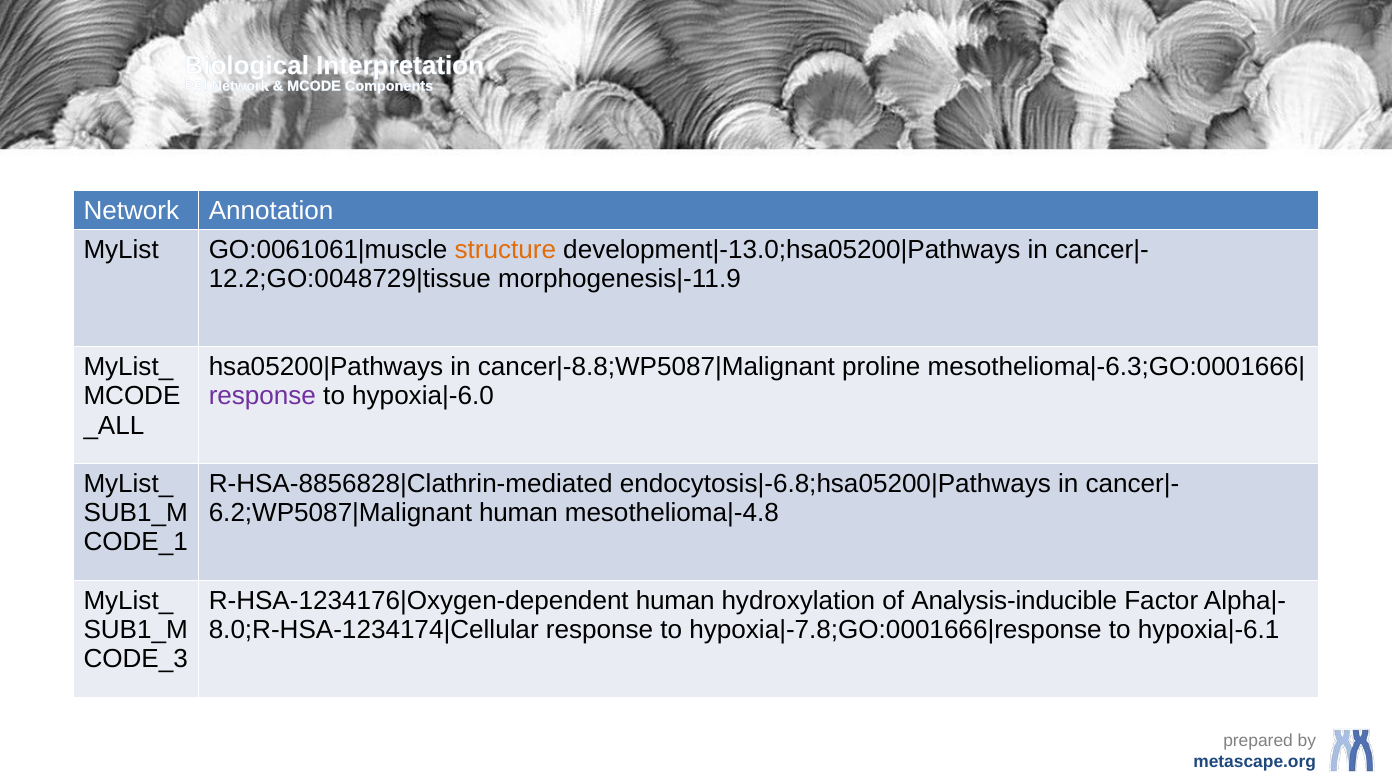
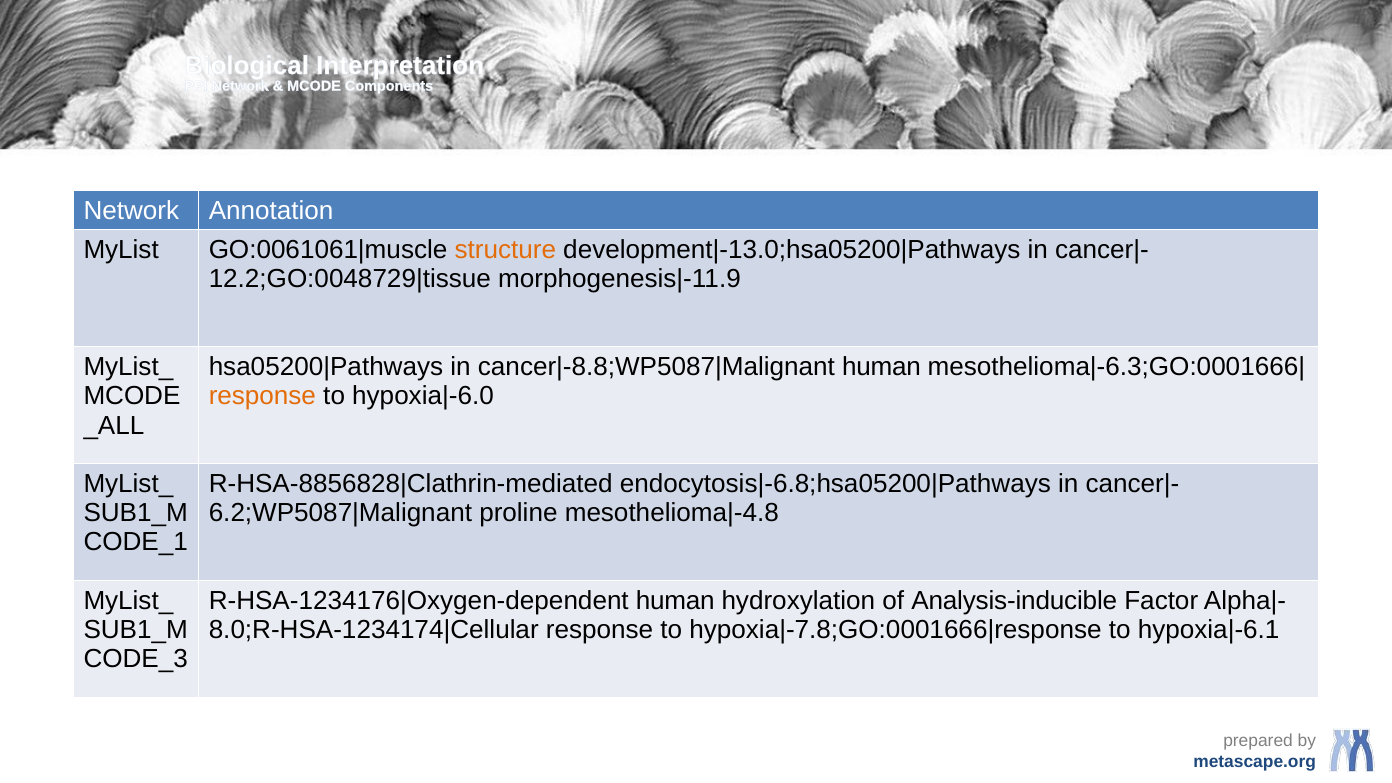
proline at (881, 367): proline -> human
response at (262, 396) colour: purple -> orange
human at (519, 513): human -> proline
